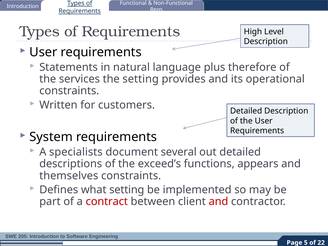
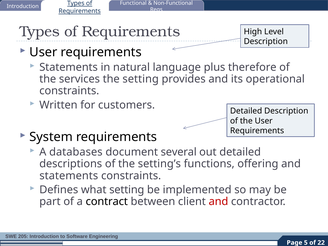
specialists: specialists -> databases
exceed’s: exceed’s -> setting’s
appears: appears -> offering
themselves at (69, 176): themselves -> statements
contract colour: red -> black
